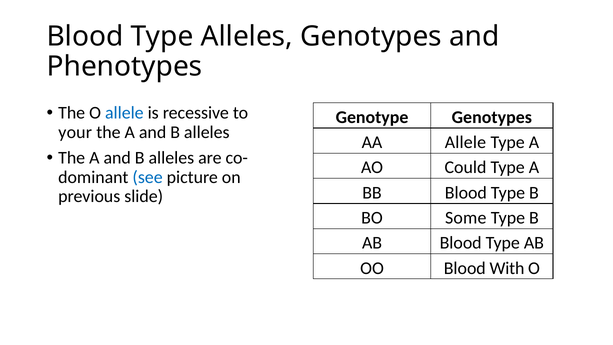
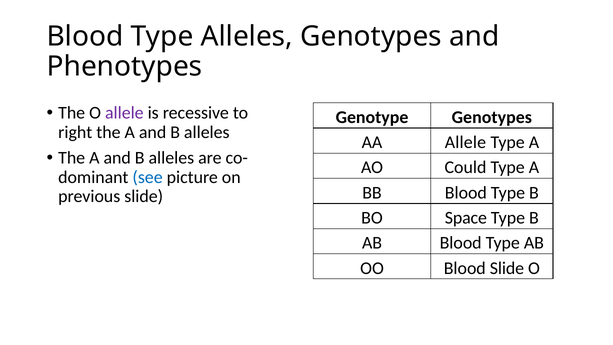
allele at (124, 113) colour: blue -> purple
your: your -> right
Some: Some -> Space
Blood With: With -> Slide
